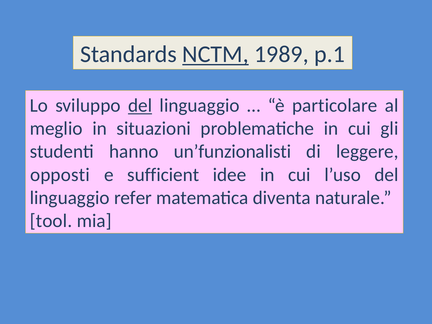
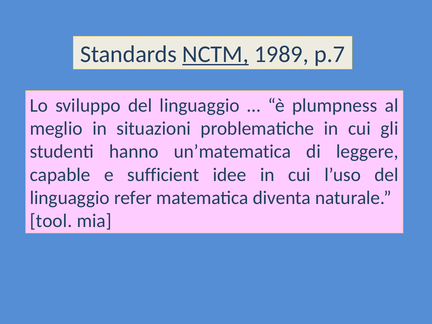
p.1: p.1 -> p.7
del at (140, 106) underline: present -> none
particolare: particolare -> plumpness
un’funzionalisti: un’funzionalisti -> un’matematica
opposti: opposti -> capable
